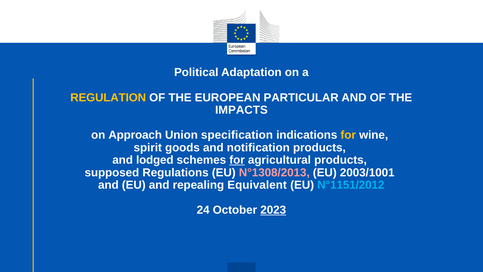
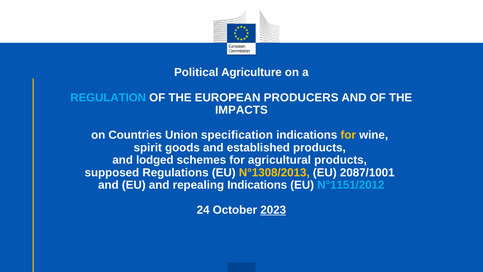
Adaptation: Adaptation -> Agriculture
REGULATION colour: yellow -> light blue
PARTICULAR: PARTICULAR -> PRODUCERS
Approach: Approach -> Countries
notification: notification -> established
for at (237, 160) underline: present -> none
N°1308/2013 colour: pink -> yellow
2003/1001: 2003/1001 -> 2087/1001
repealing Equivalent: Equivalent -> Indications
